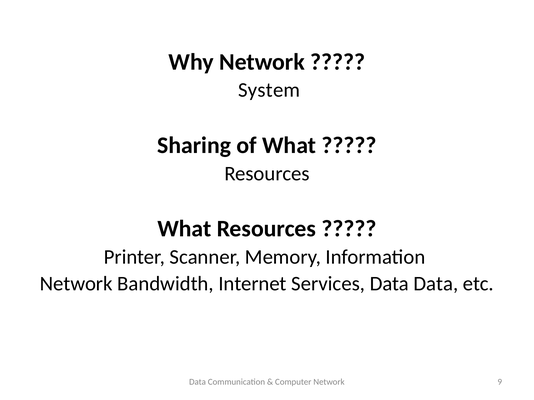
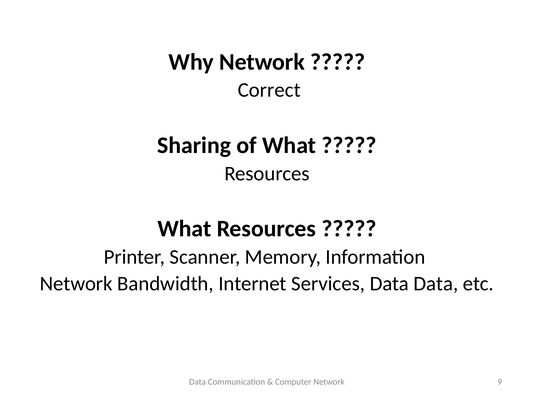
System: System -> Correct
